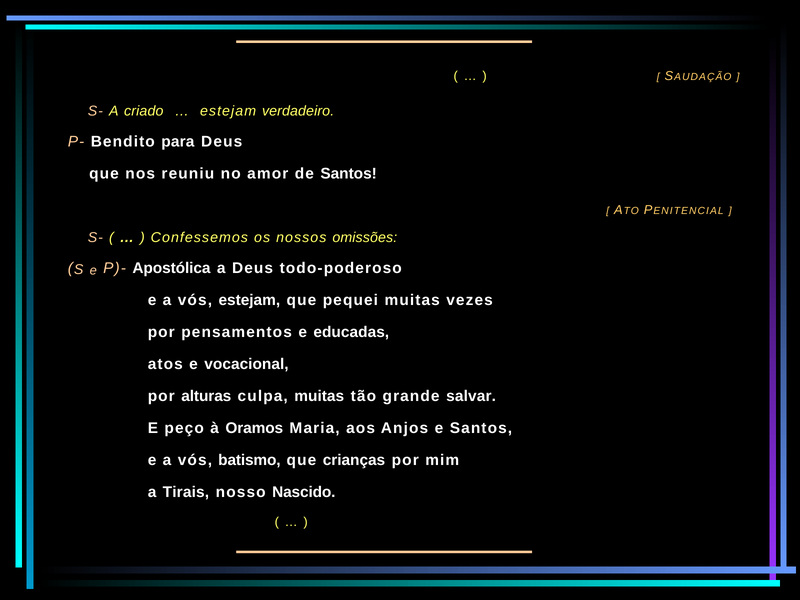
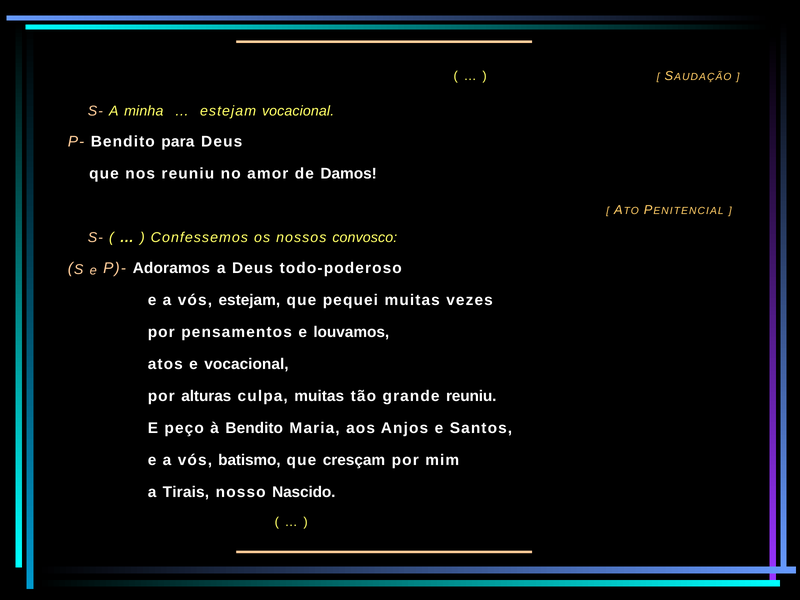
criado: criado -> minha
estejam verdadeiro: verdadeiro -> vocacional
de Santos: Santos -> Damos
omissões: omissões -> convosco
Apostólica: Apostólica -> Adoramos
educadas: educadas -> louvamos
grande salvar: salvar -> reuniu
à Oramos: Oramos -> Bendito
crianças: crianças -> cresçam
